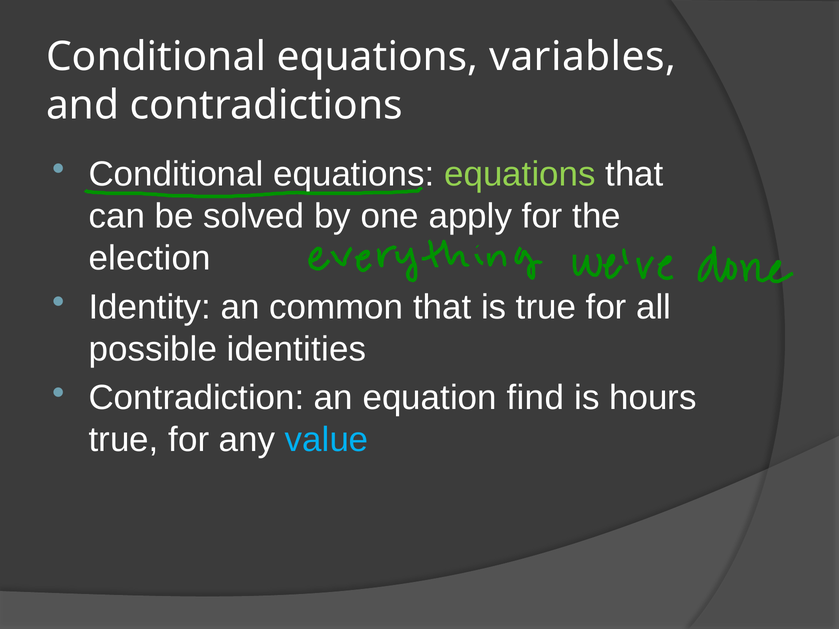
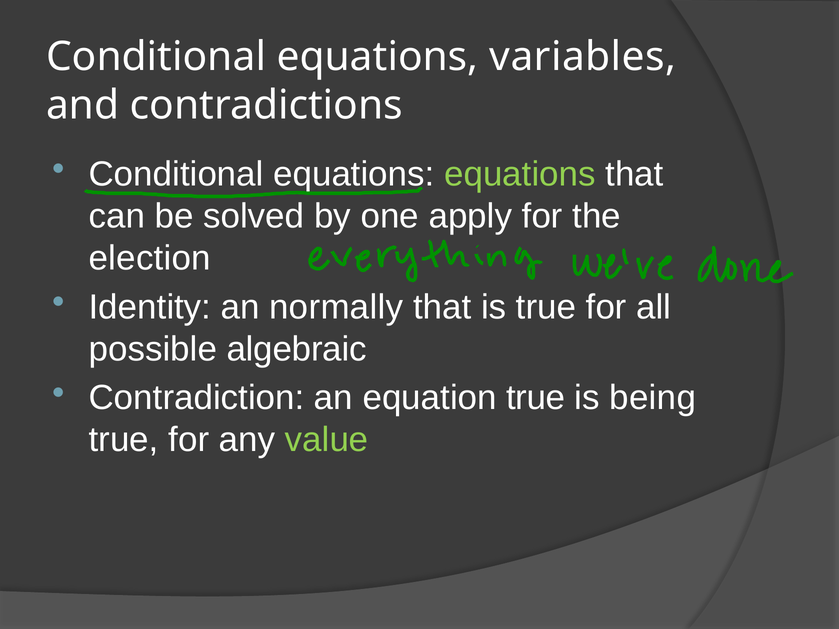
common: common -> normally
identities: identities -> algebraic
equation find: find -> true
hours: hours -> being
value colour: light blue -> light green
